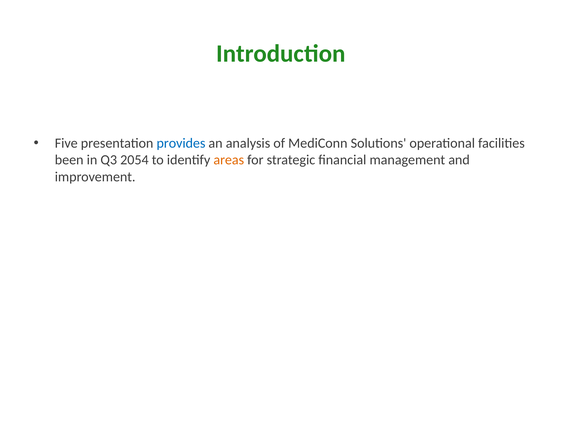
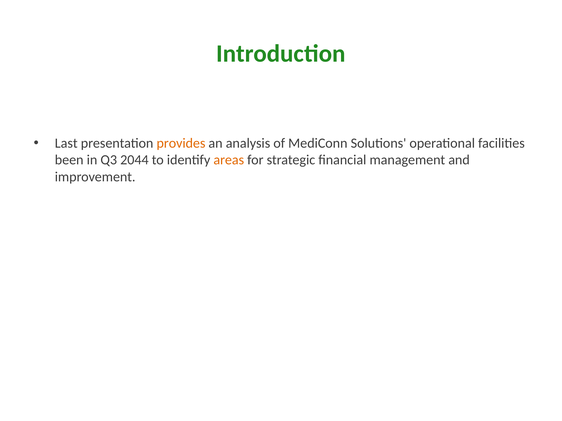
Five: Five -> Last
provides colour: blue -> orange
2054: 2054 -> 2044
